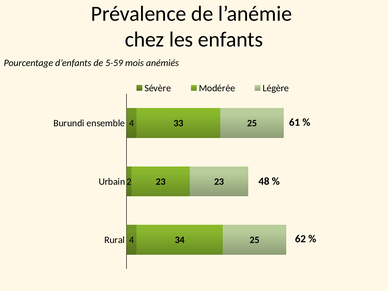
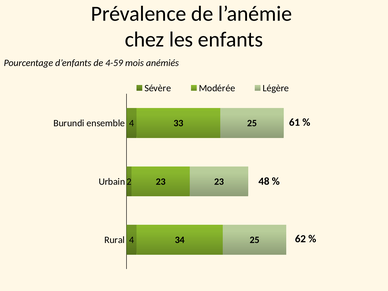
5-59: 5-59 -> 4-59
